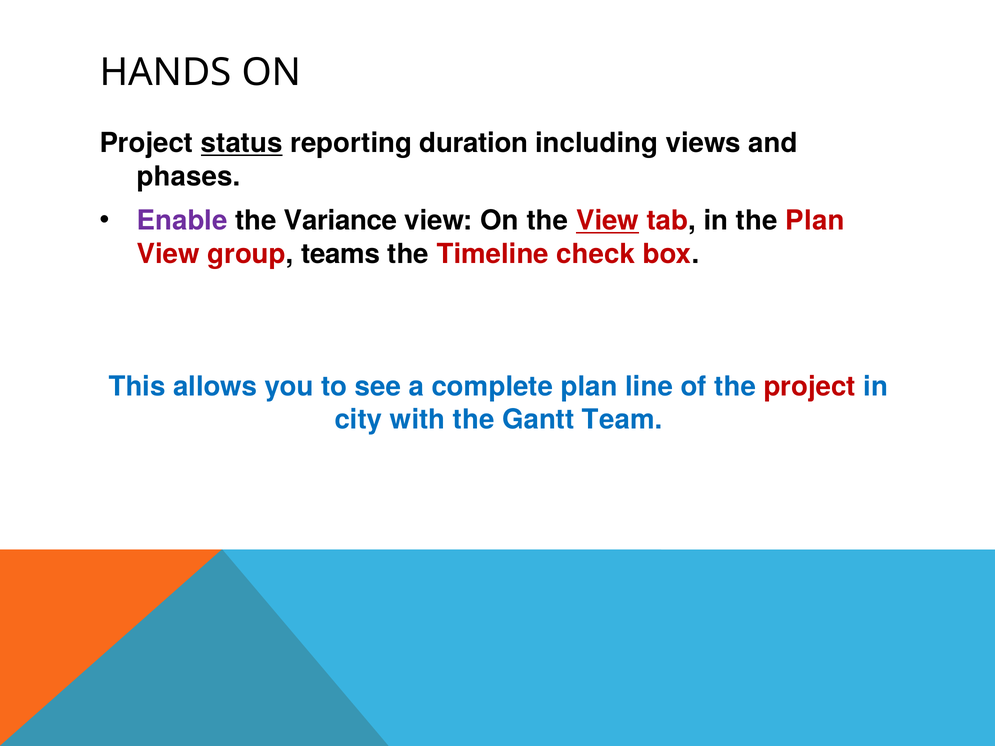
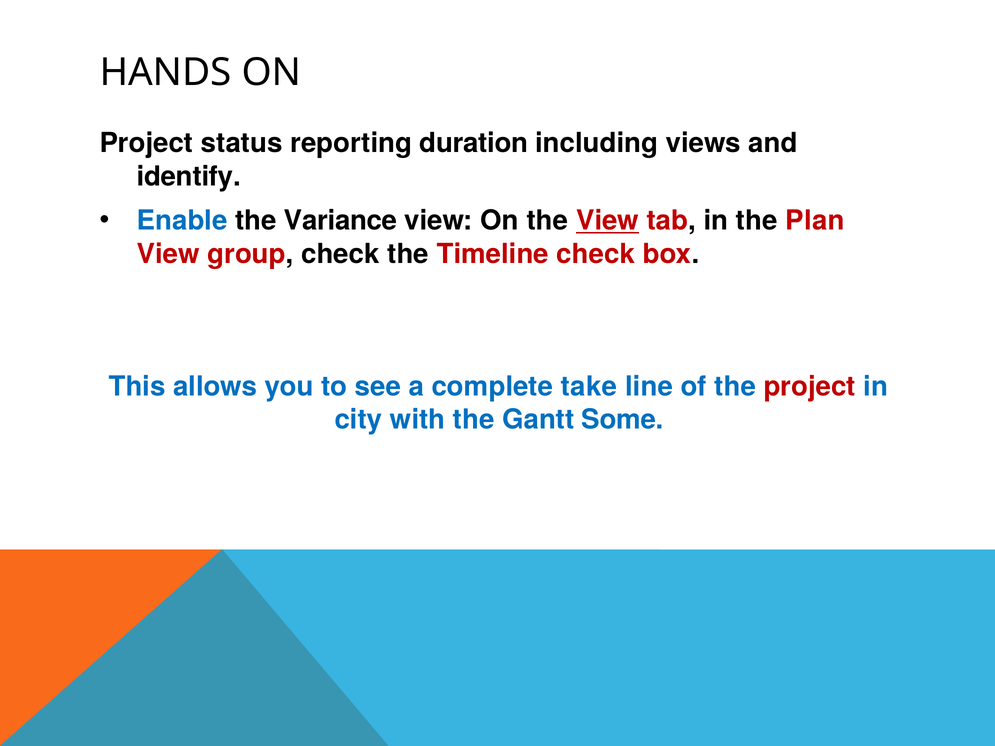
status underline: present -> none
phases: phases -> identify
Enable colour: purple -> blue
group teams: teams -> check
complete plan: plan -> take
Team: Team -> Some
